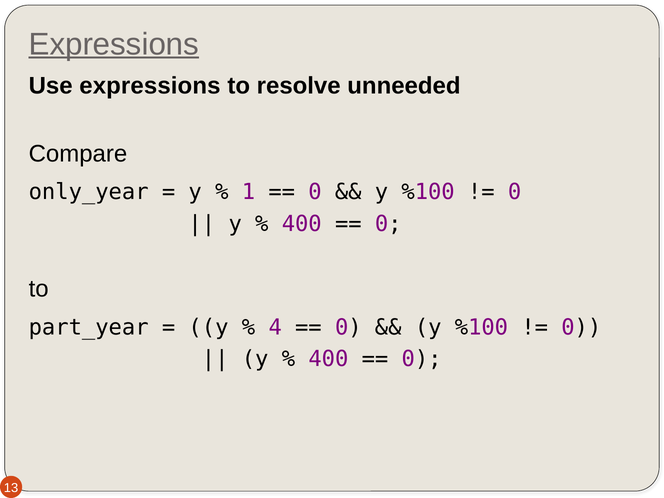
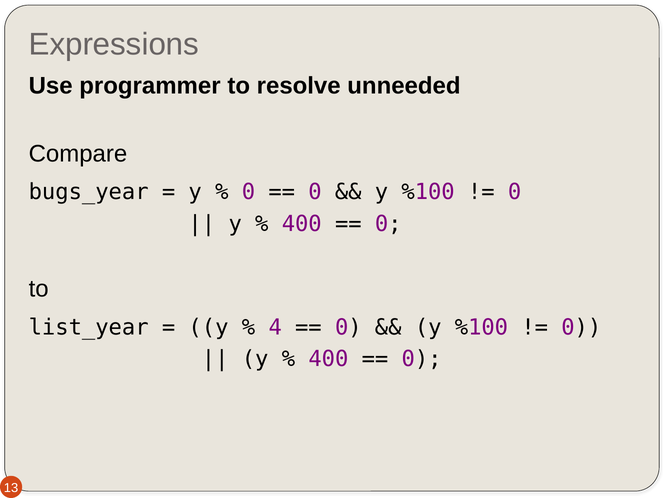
Expressions at (114, 44) underline: present -> none
Use expressions: expressions -> programmer
only_year: only_year -> bugs_year
1 at (248, 192): 1 -> 0
part_year: part_year -> list_year
